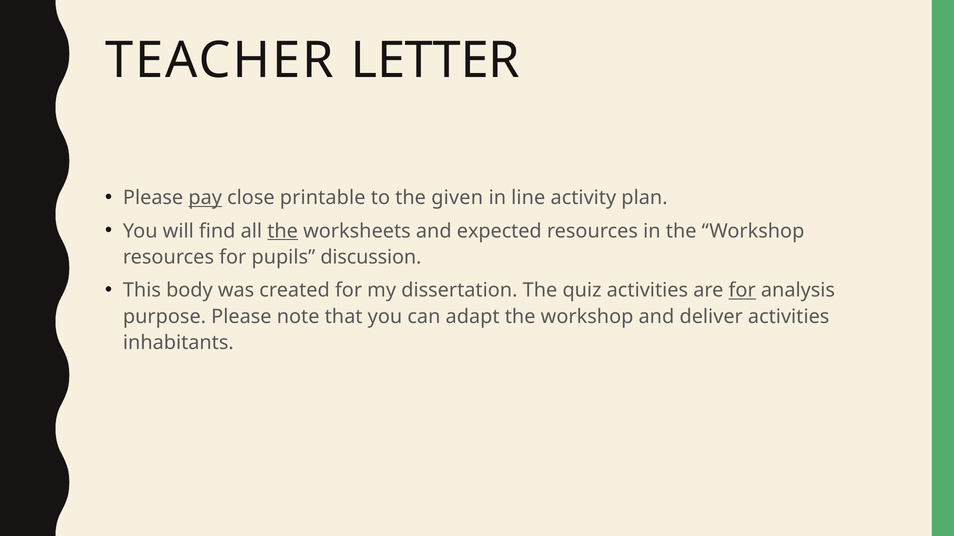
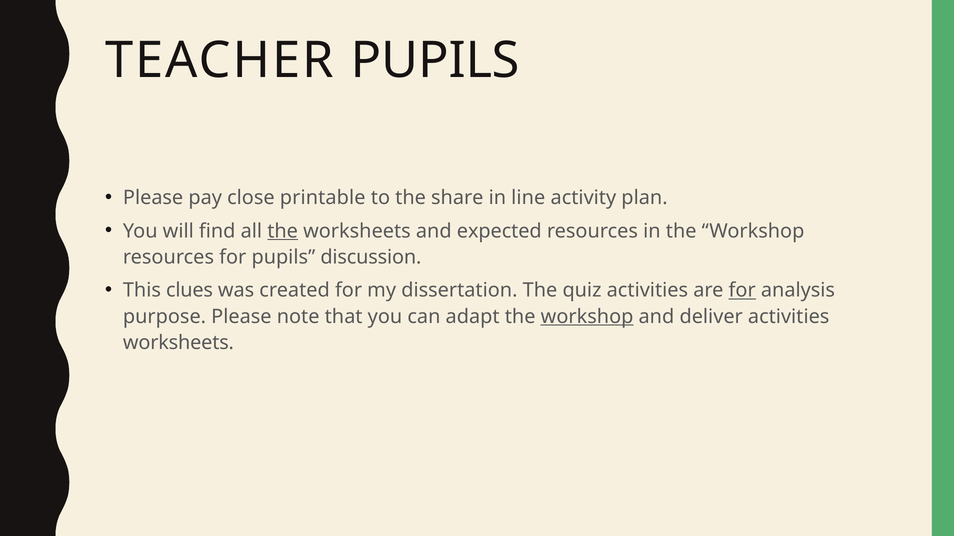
TEACHER LETTER: LETTER -> PUPILS
pay underline: present -> none
given: given -> share
body: body -> clues
workshop at (587, 317) underline: none -> present
inhabitants at (178, 343): inhabitants -> worksheets
